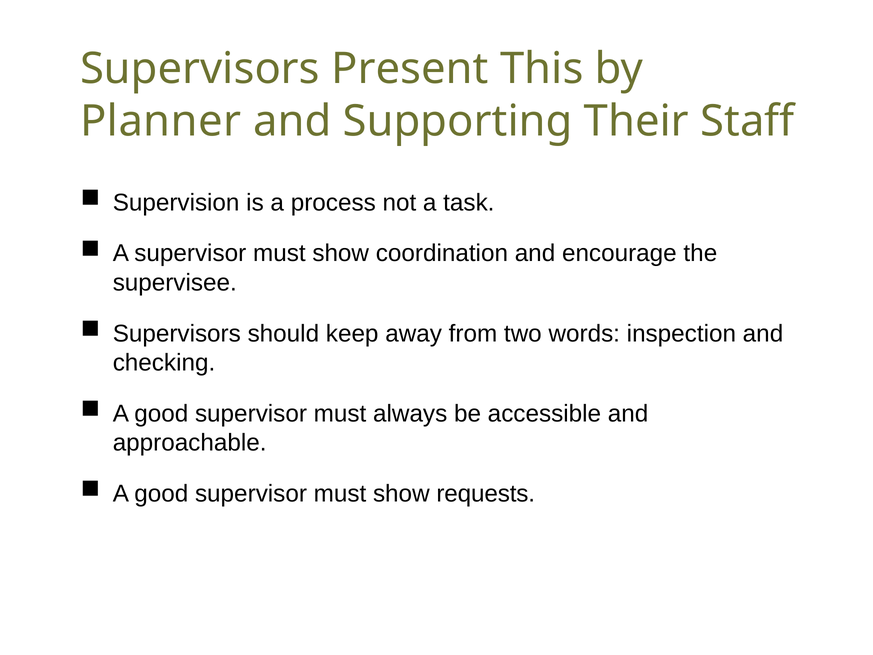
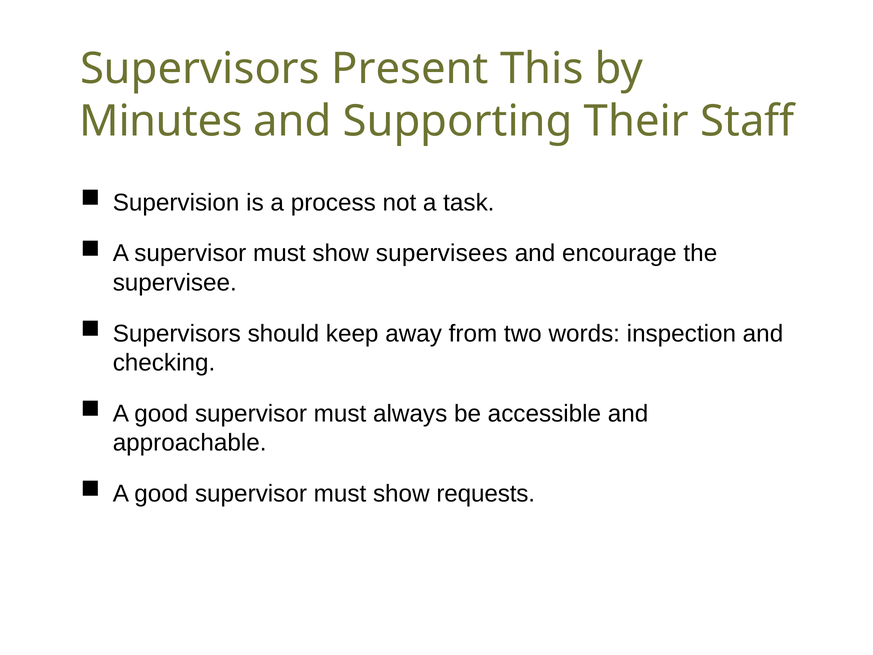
Planner: Planner -> Minutes
coordination: coordination -> supervisees
